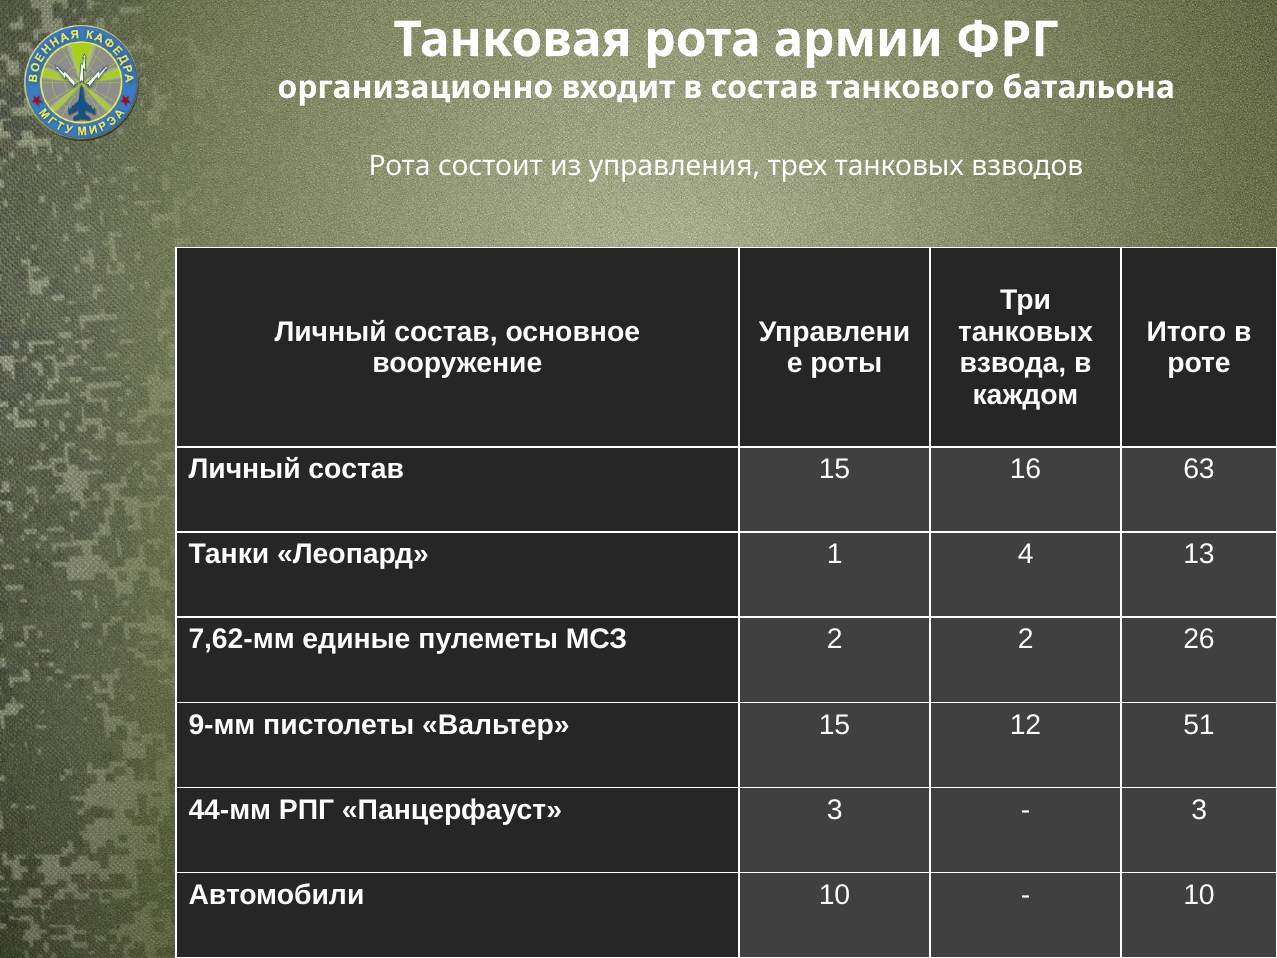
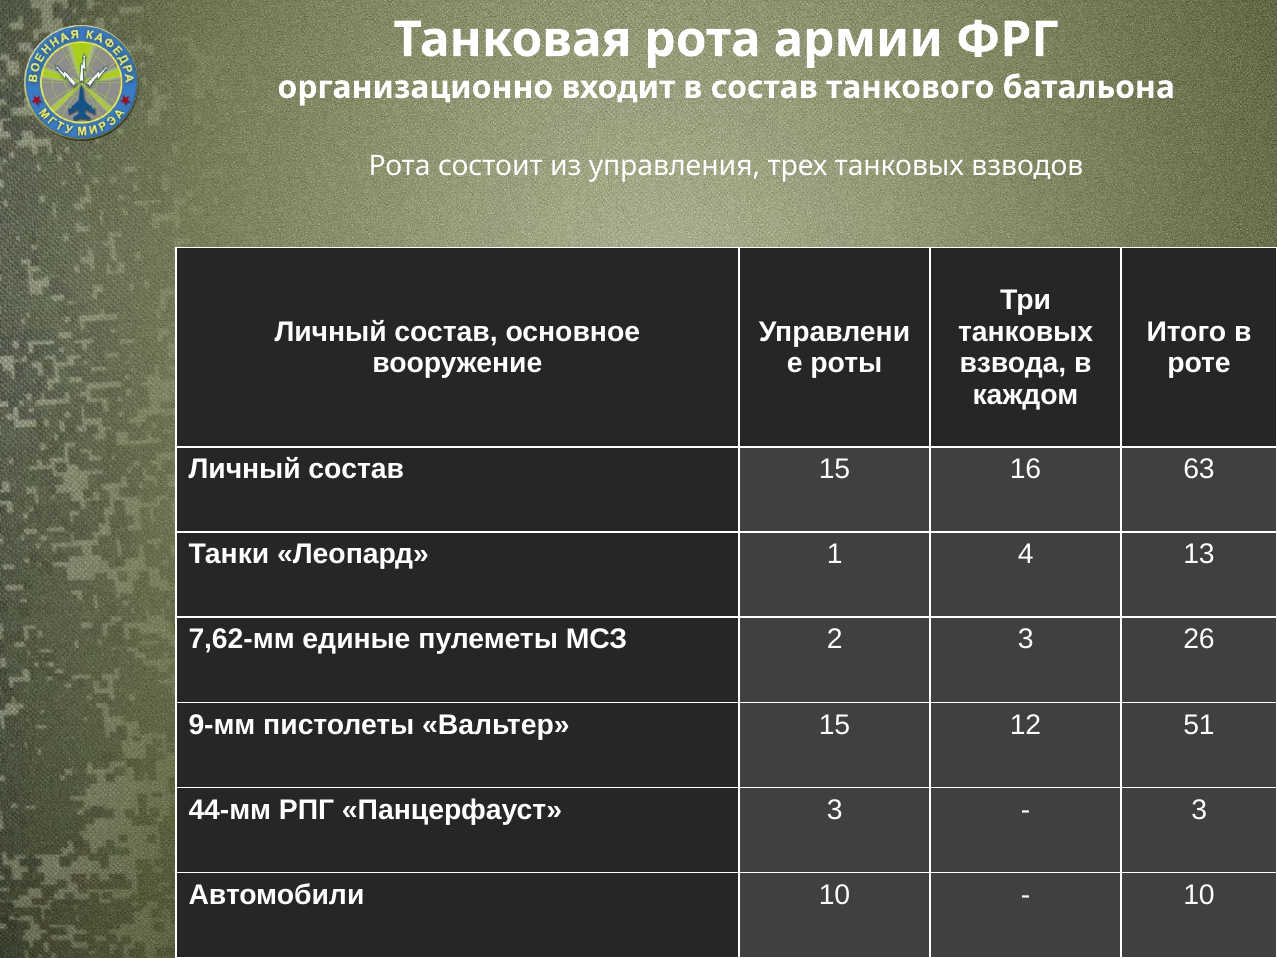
2 2: 2 -> 3
